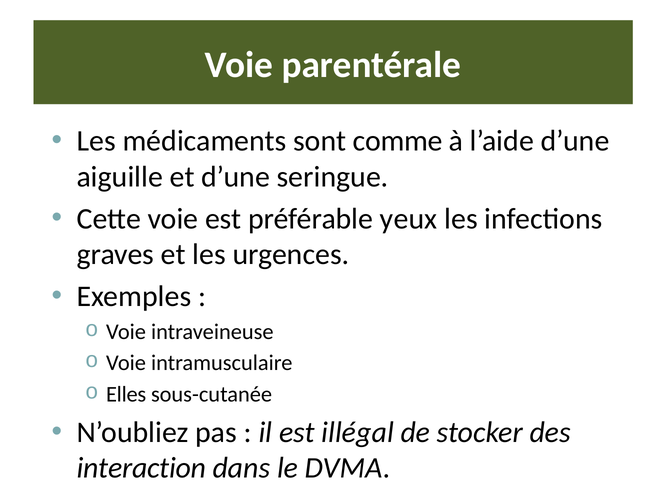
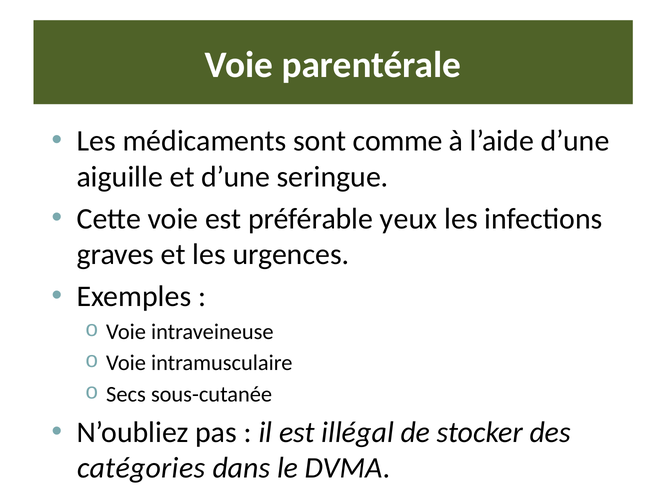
Elles: Elles -> Secs
interaction: interaction -> catégories
